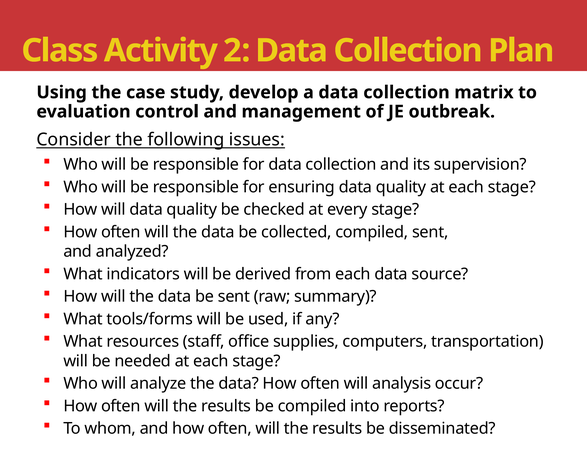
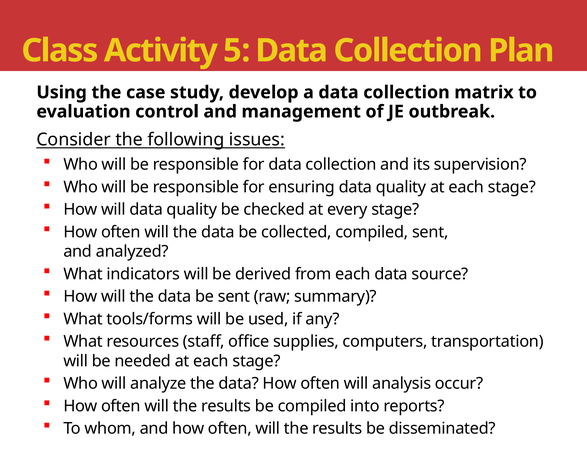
2: 2 -> 5
